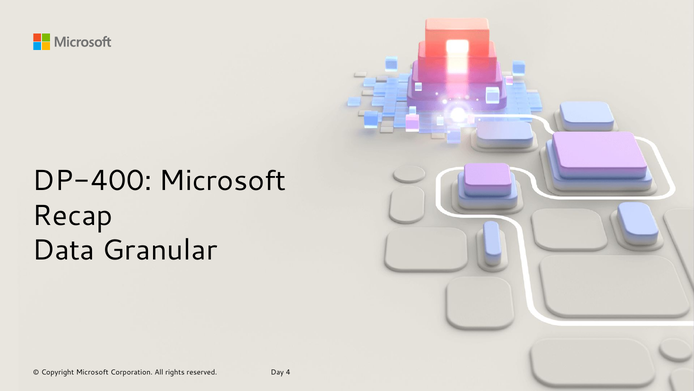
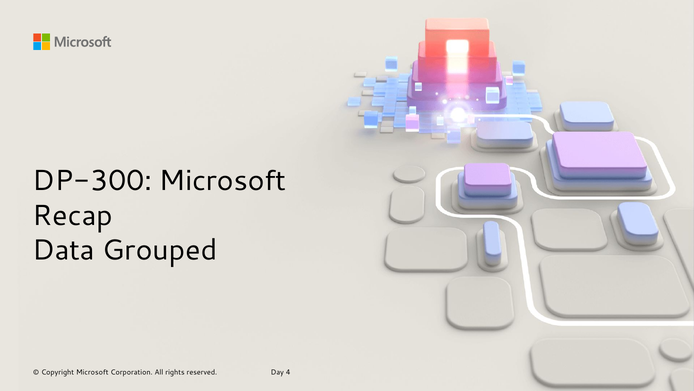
DP-400: DP-400 -> DP-300
Granular: Granular -> Grouped
